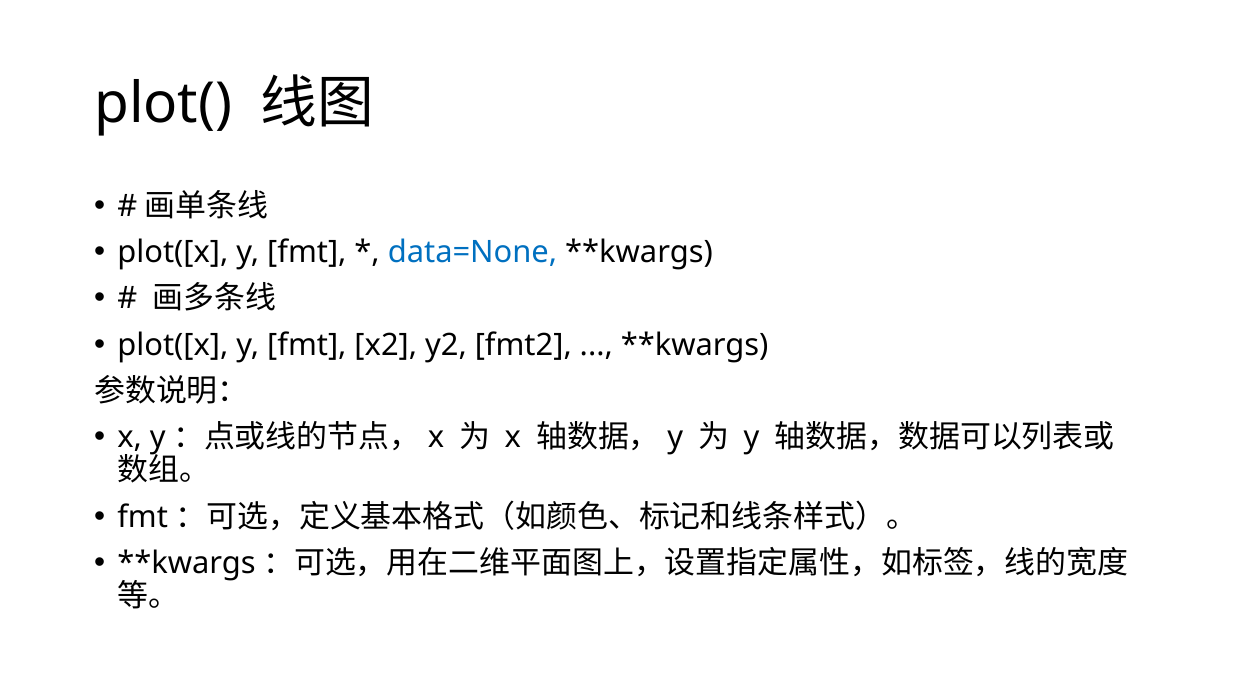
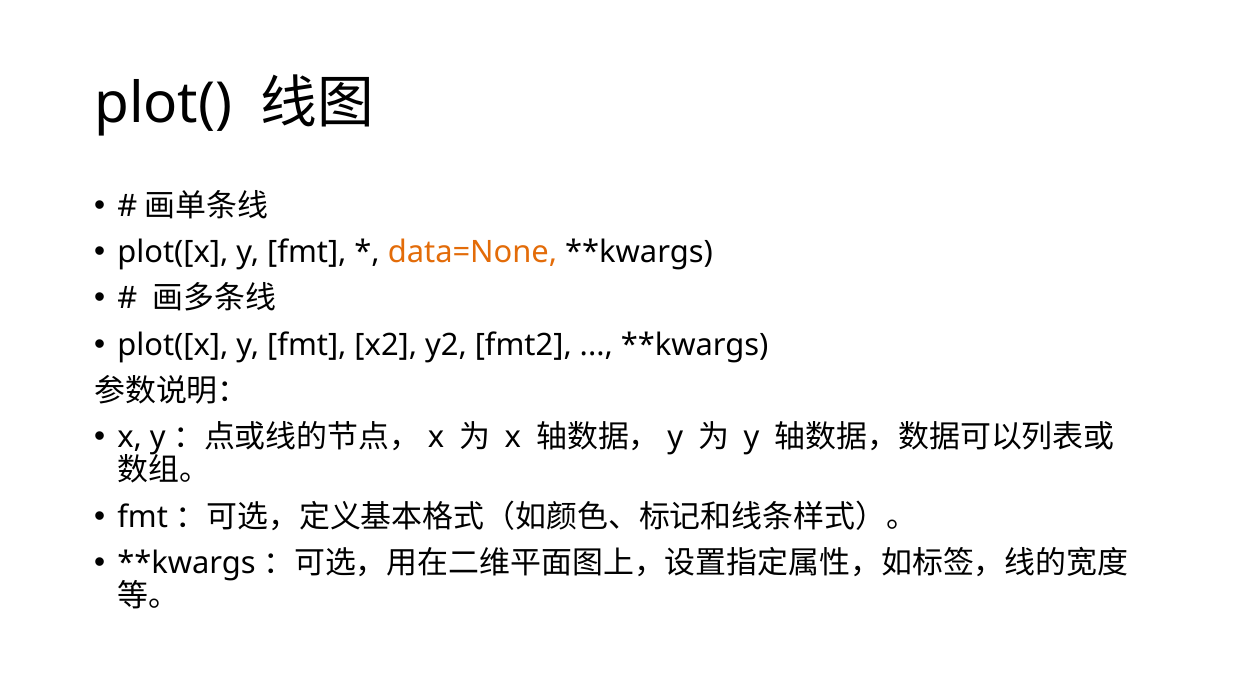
data=None colour: blue -> orange
